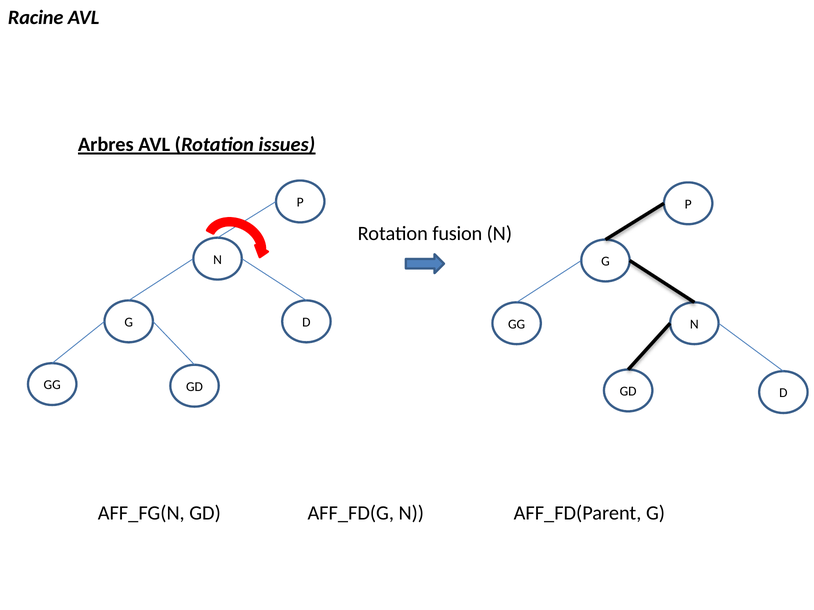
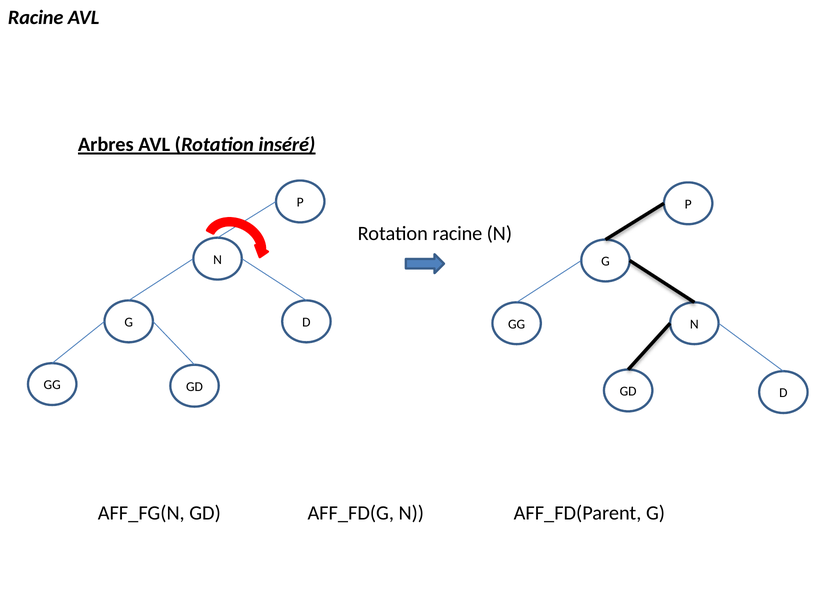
issues: issues -> inséré
Rotation fusion: fusion -> racine
